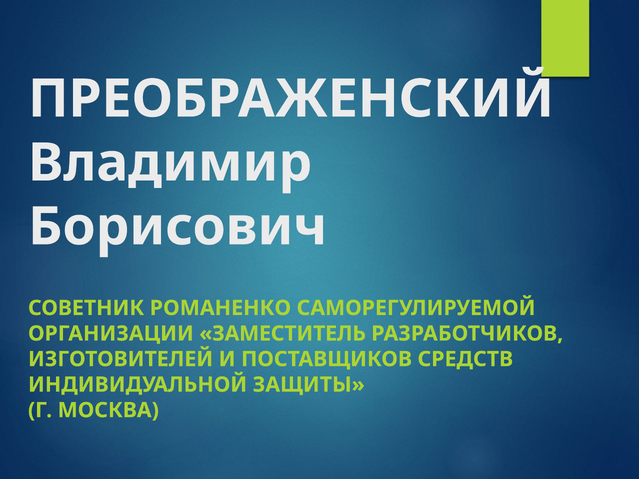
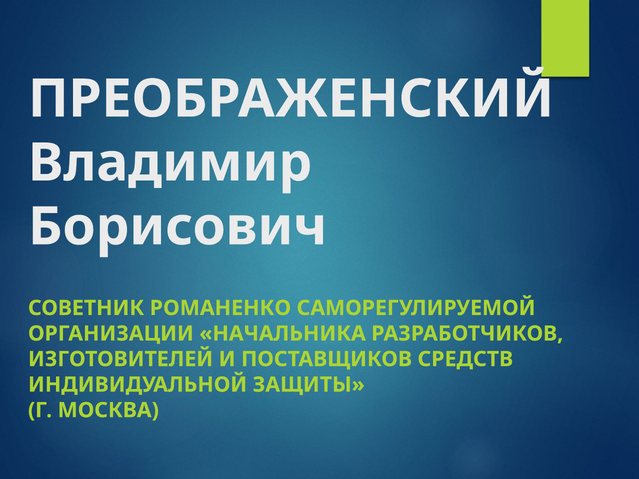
ЗАМЕСТИТЕЛЬ: ЗАМЕСТИТЕЛЬ -> НАЧАЛЬНИКА
